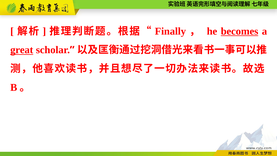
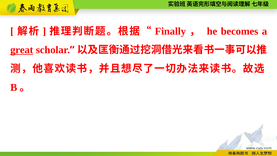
becomes underline: present -> none
